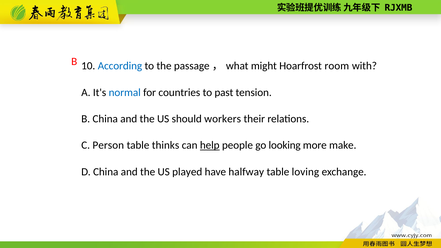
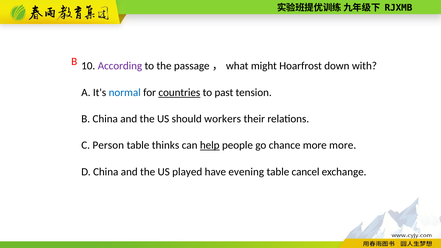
According colour: blue -> purple
room: room -> down
countries underline: none -> present
looking: looking -> chance
more make: make -> more
halfway: halfway -> evening
loving: loving -> cancel
